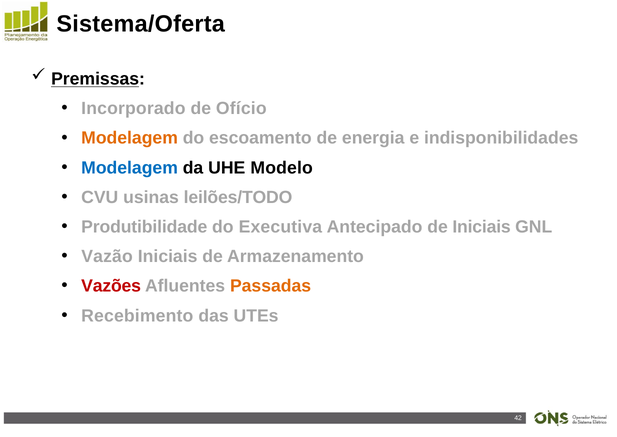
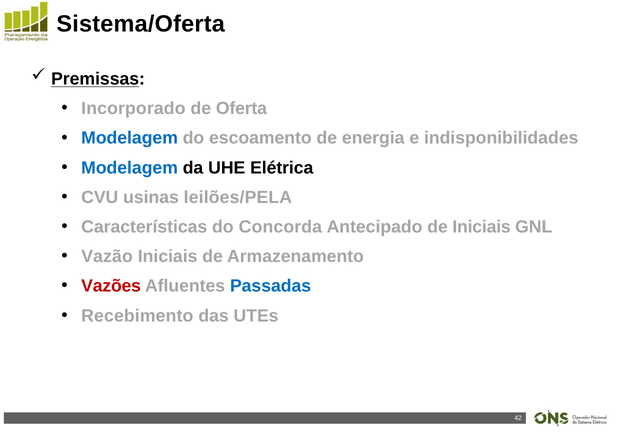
Ofício: Ofício -> Oferta
Modelagem at (130, 138) colour: orange -> blue
Modelo: Modelo -> Elétrica
leilões/TODO: leilões/TODO -> leilões/PELA
Produtibilidade: Produtibilidade -> Características
Executiva: Executiva -> Concorda
Passadas colour: orange -> blue
